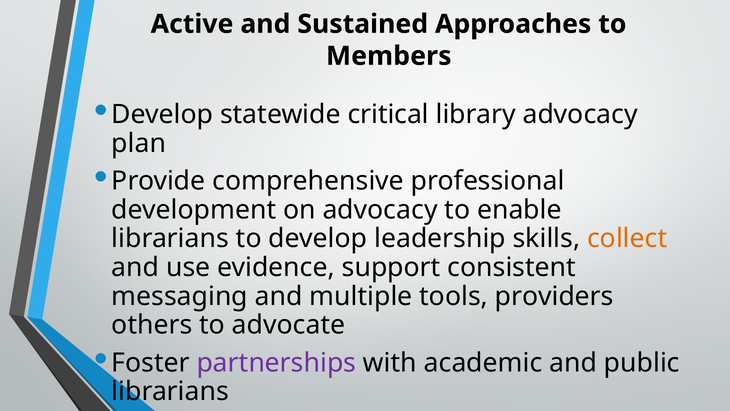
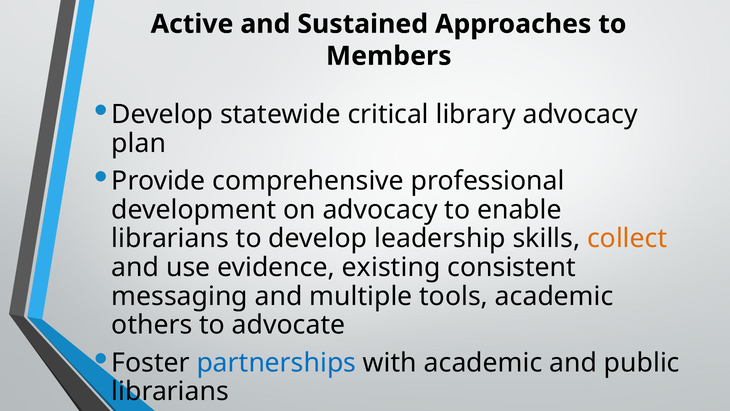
support: support -> existing
tools providers: providers -> academic
partnerships colour: purple -> blue
